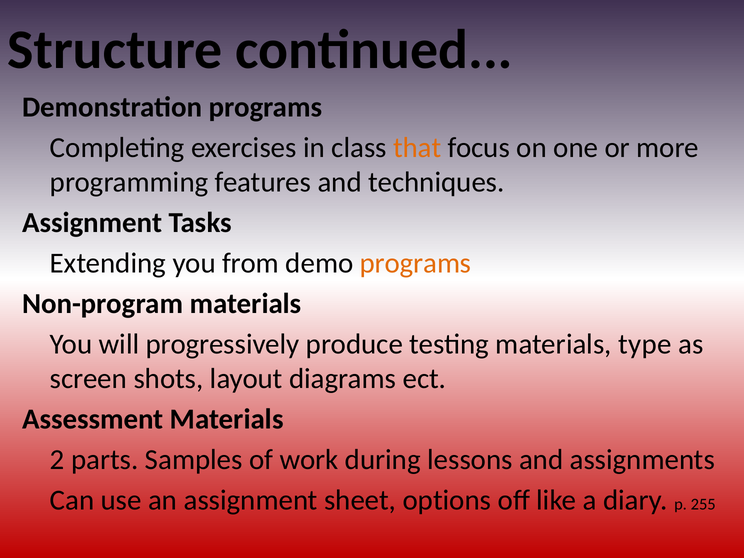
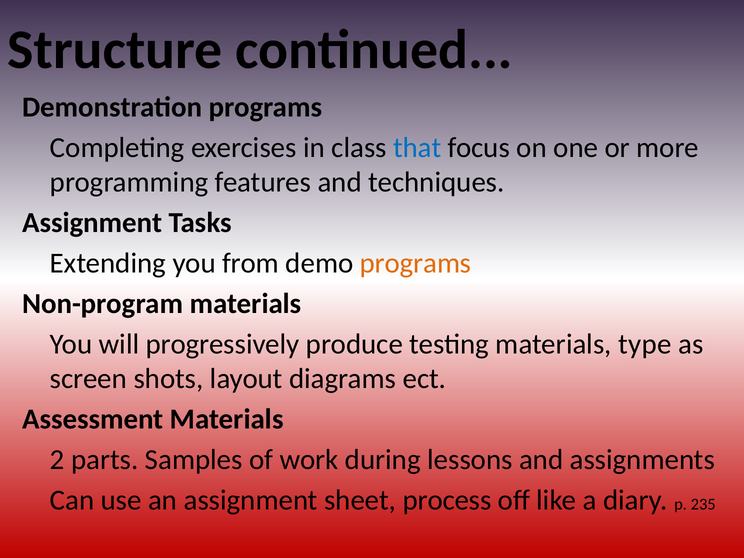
that colour: orange -> blue
options: options -> process
255: 255 -> 235
